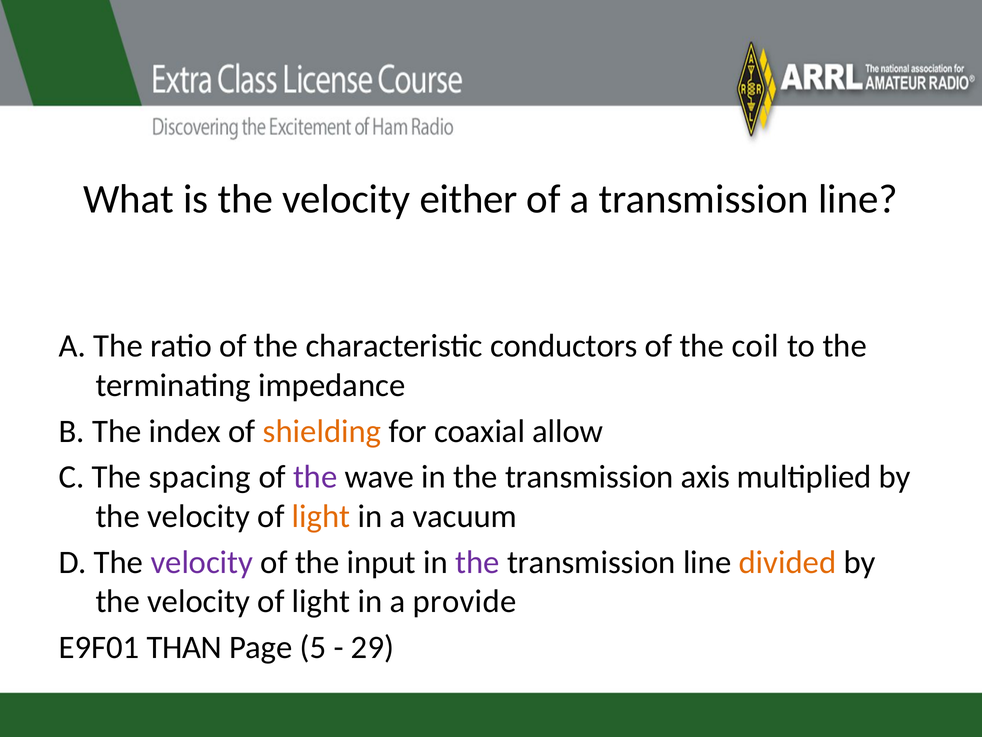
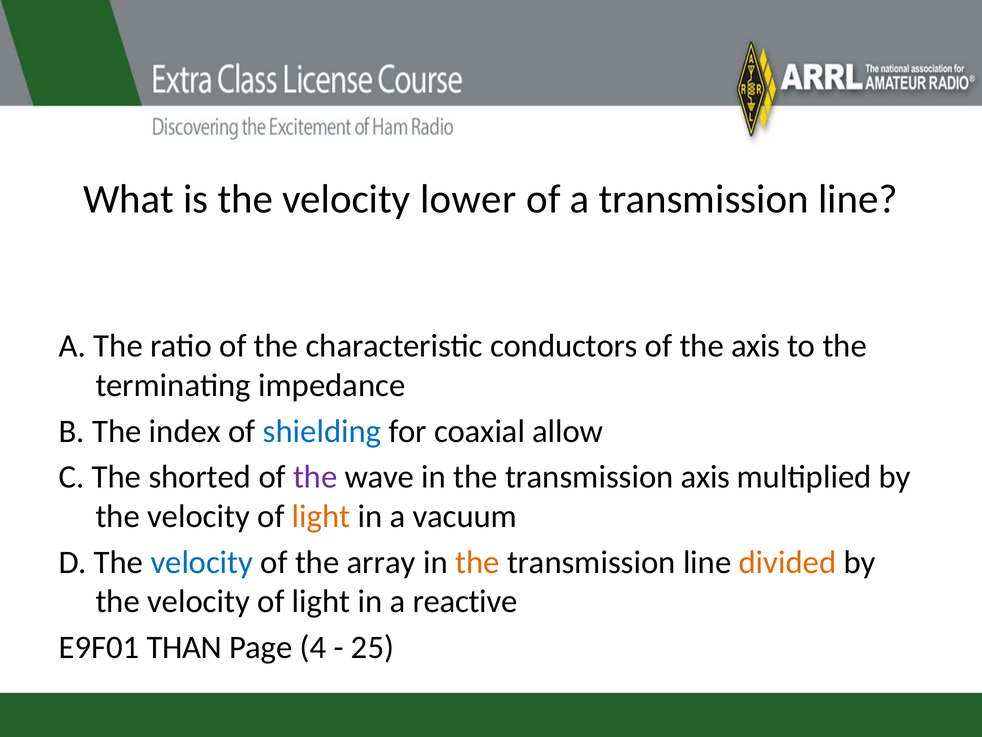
either: either -> lower
the coil: coil -> axis
shielding colour: orange -> blue
spacing: spacing -> shorted
velocity at (202, 562) colour: purple -> blue
input: input -> array
the at (477, 562) colour: purple -> orange
provide: provide -> reactive
5: 5 -> 4
29: 29 -> 25
